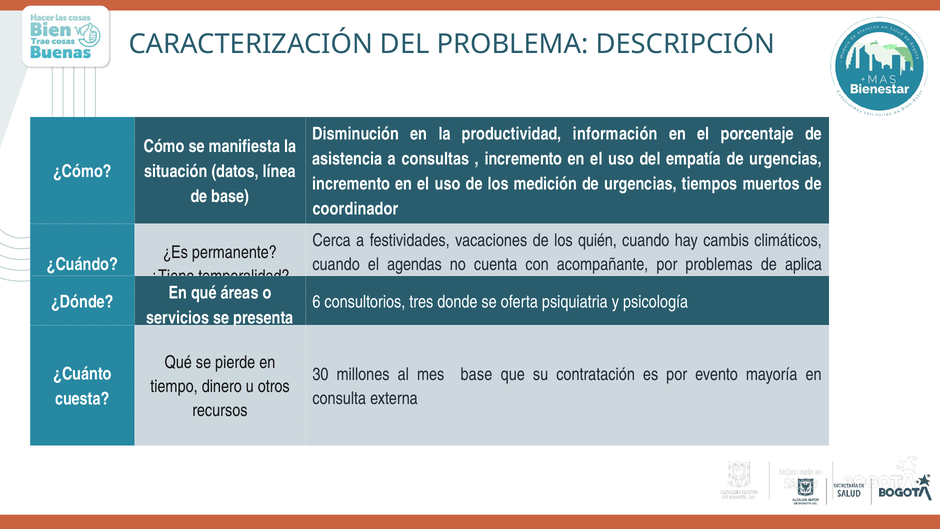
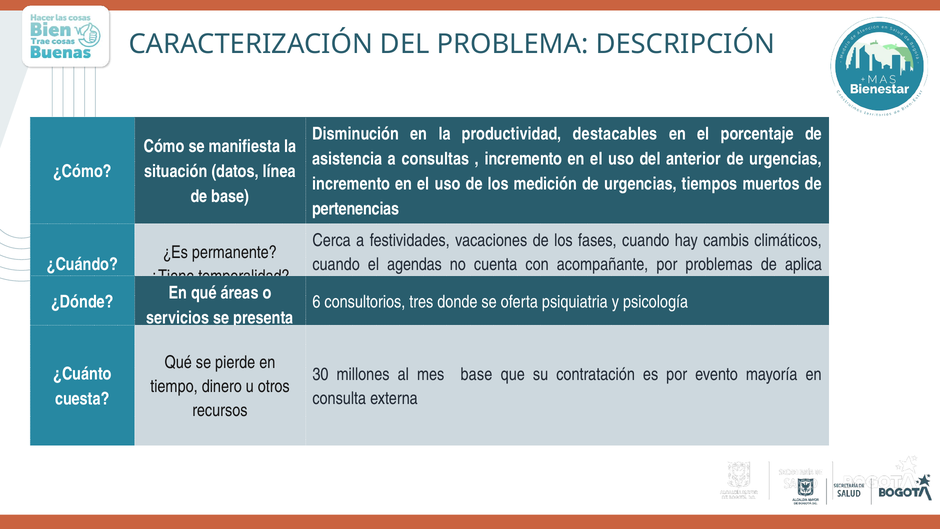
información: información -> destacables
empatía: empatía -> anterior
coordinador: coordinador -> pertenencias
quién: quién -> fases
